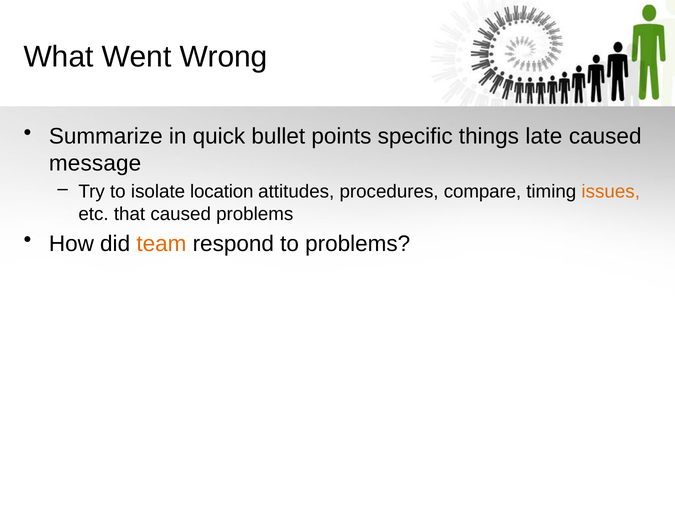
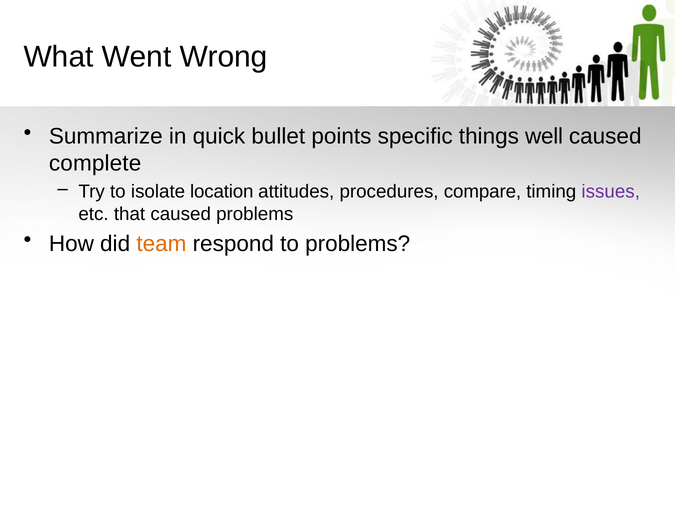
late: late -> well
message: message -> complete
issues colour: orange -> purple
